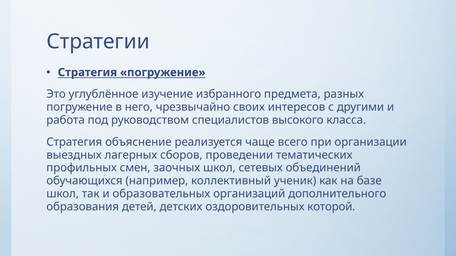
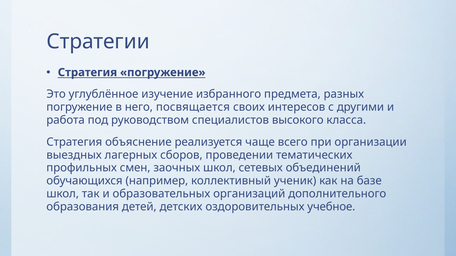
чрезвычайно: чрезвычайно -> посвящается
которой: которой -> учебное
